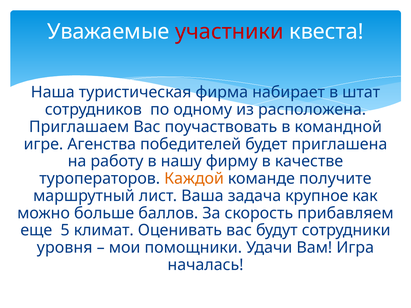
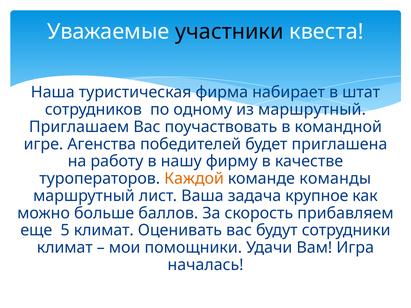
участники colour: red -> black
из расположена: расположена -> маршрутный
получите: получите -> команды
уровня at (65, 248): уровня -> климат
